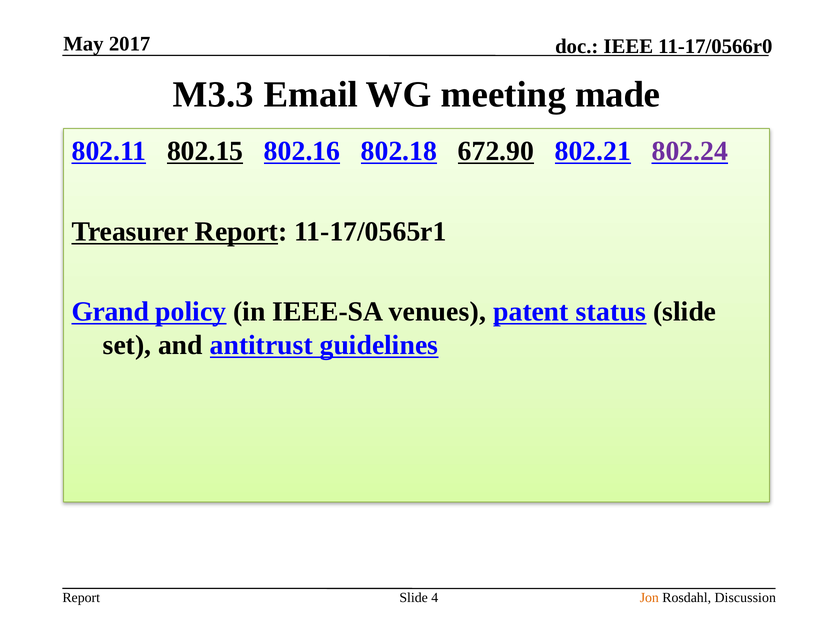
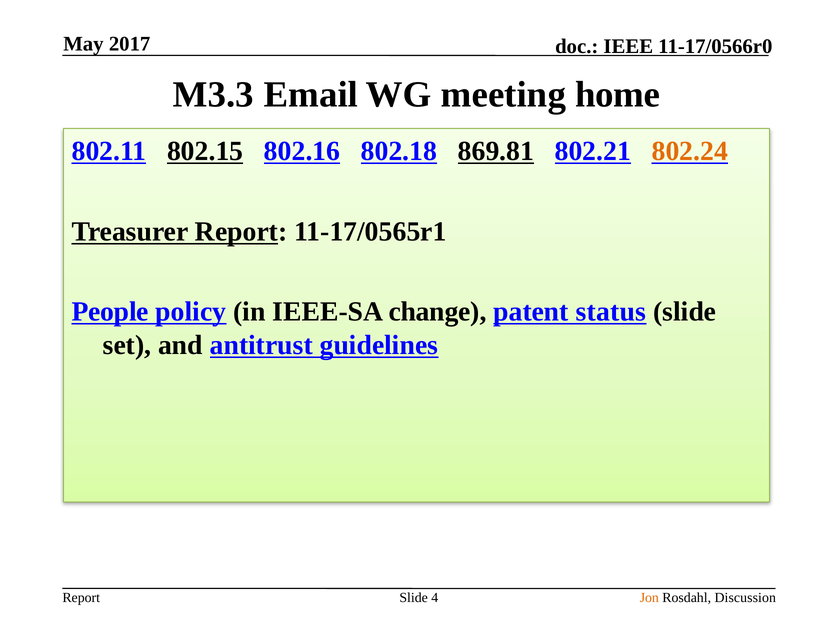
made: made -> home
672.90: 672.90 -> 869.81
802.24 colour: purple -> orange
Grand: Grand -> People
venues: venues -> change
